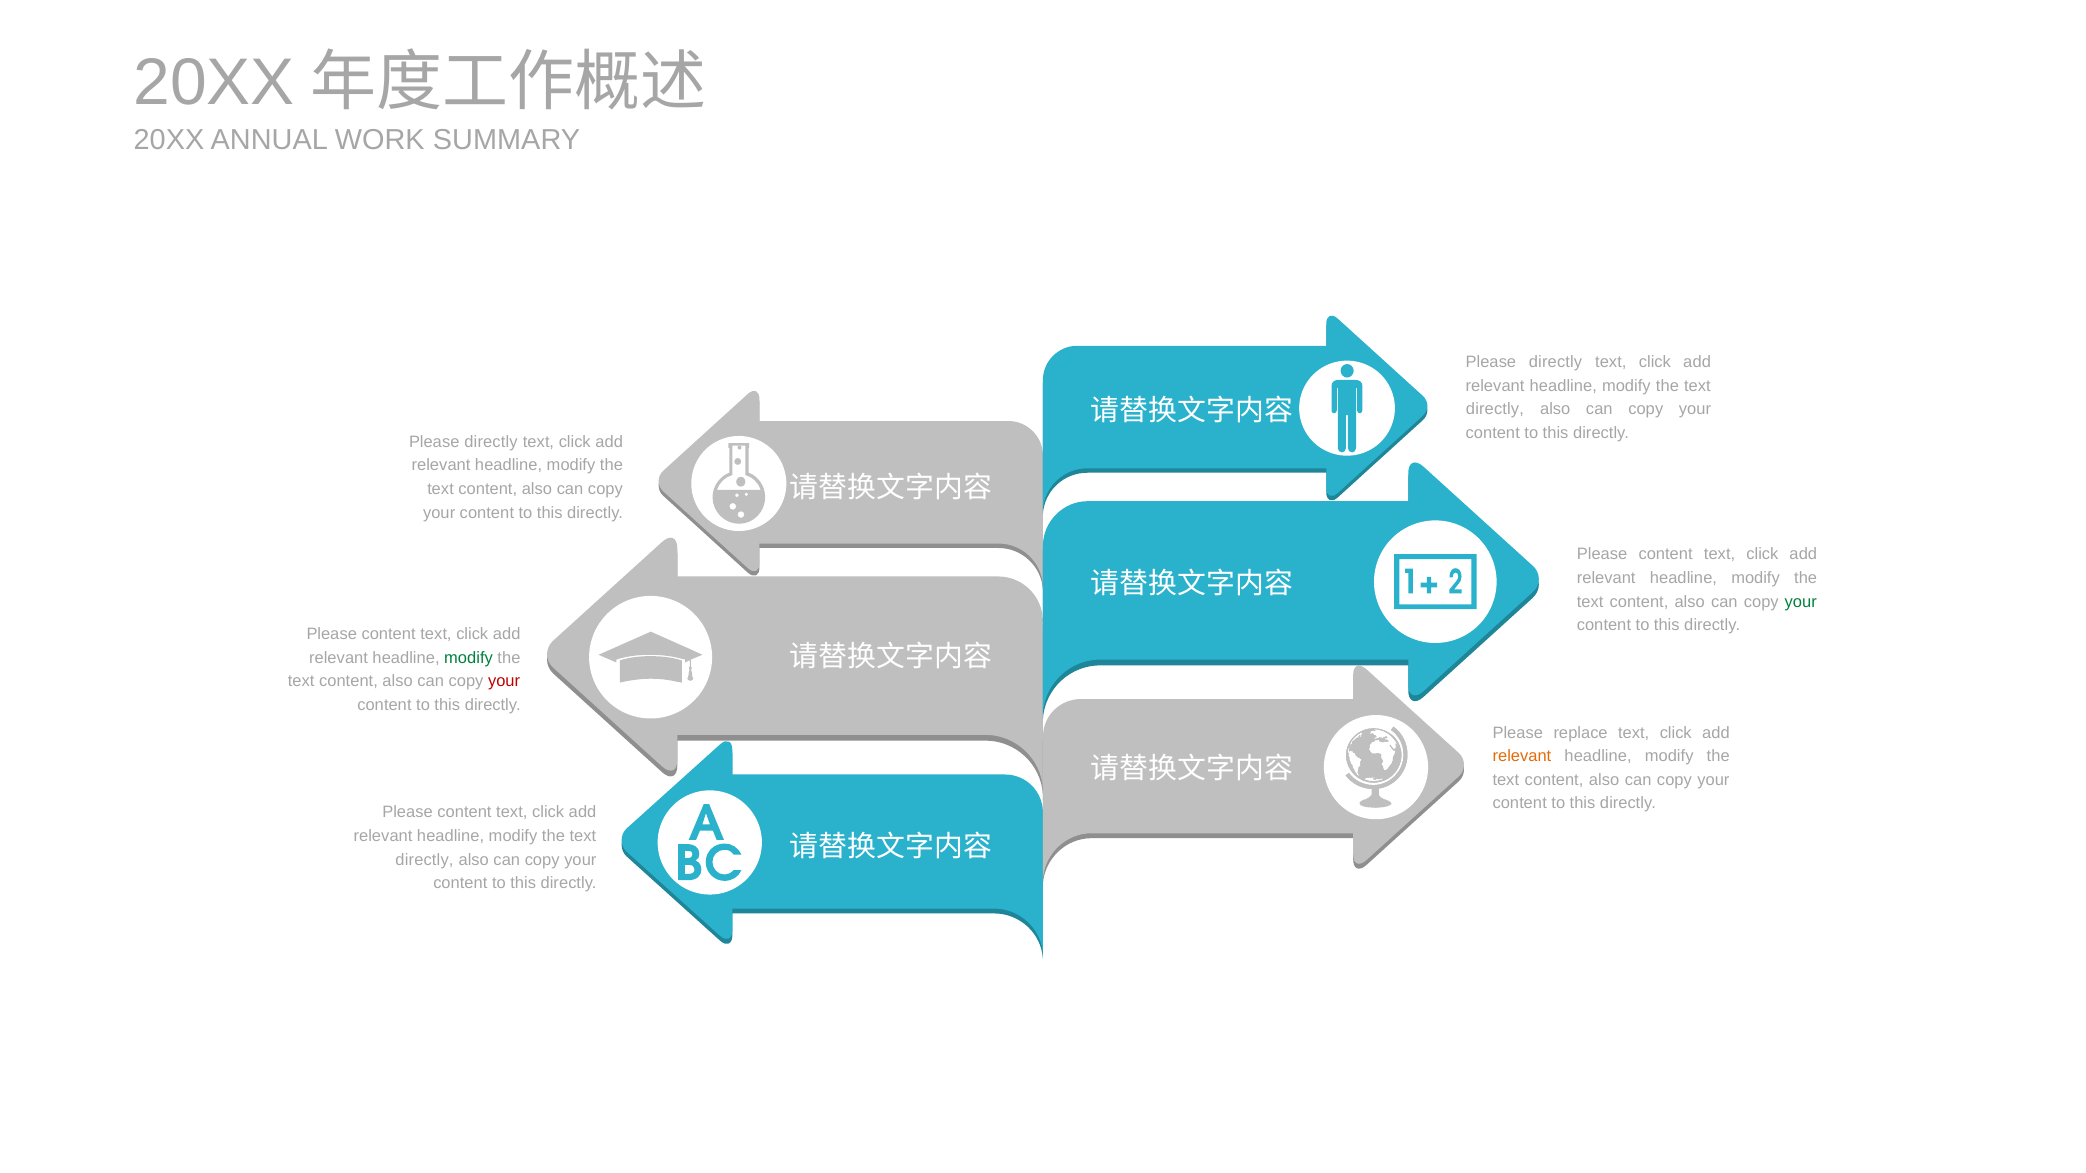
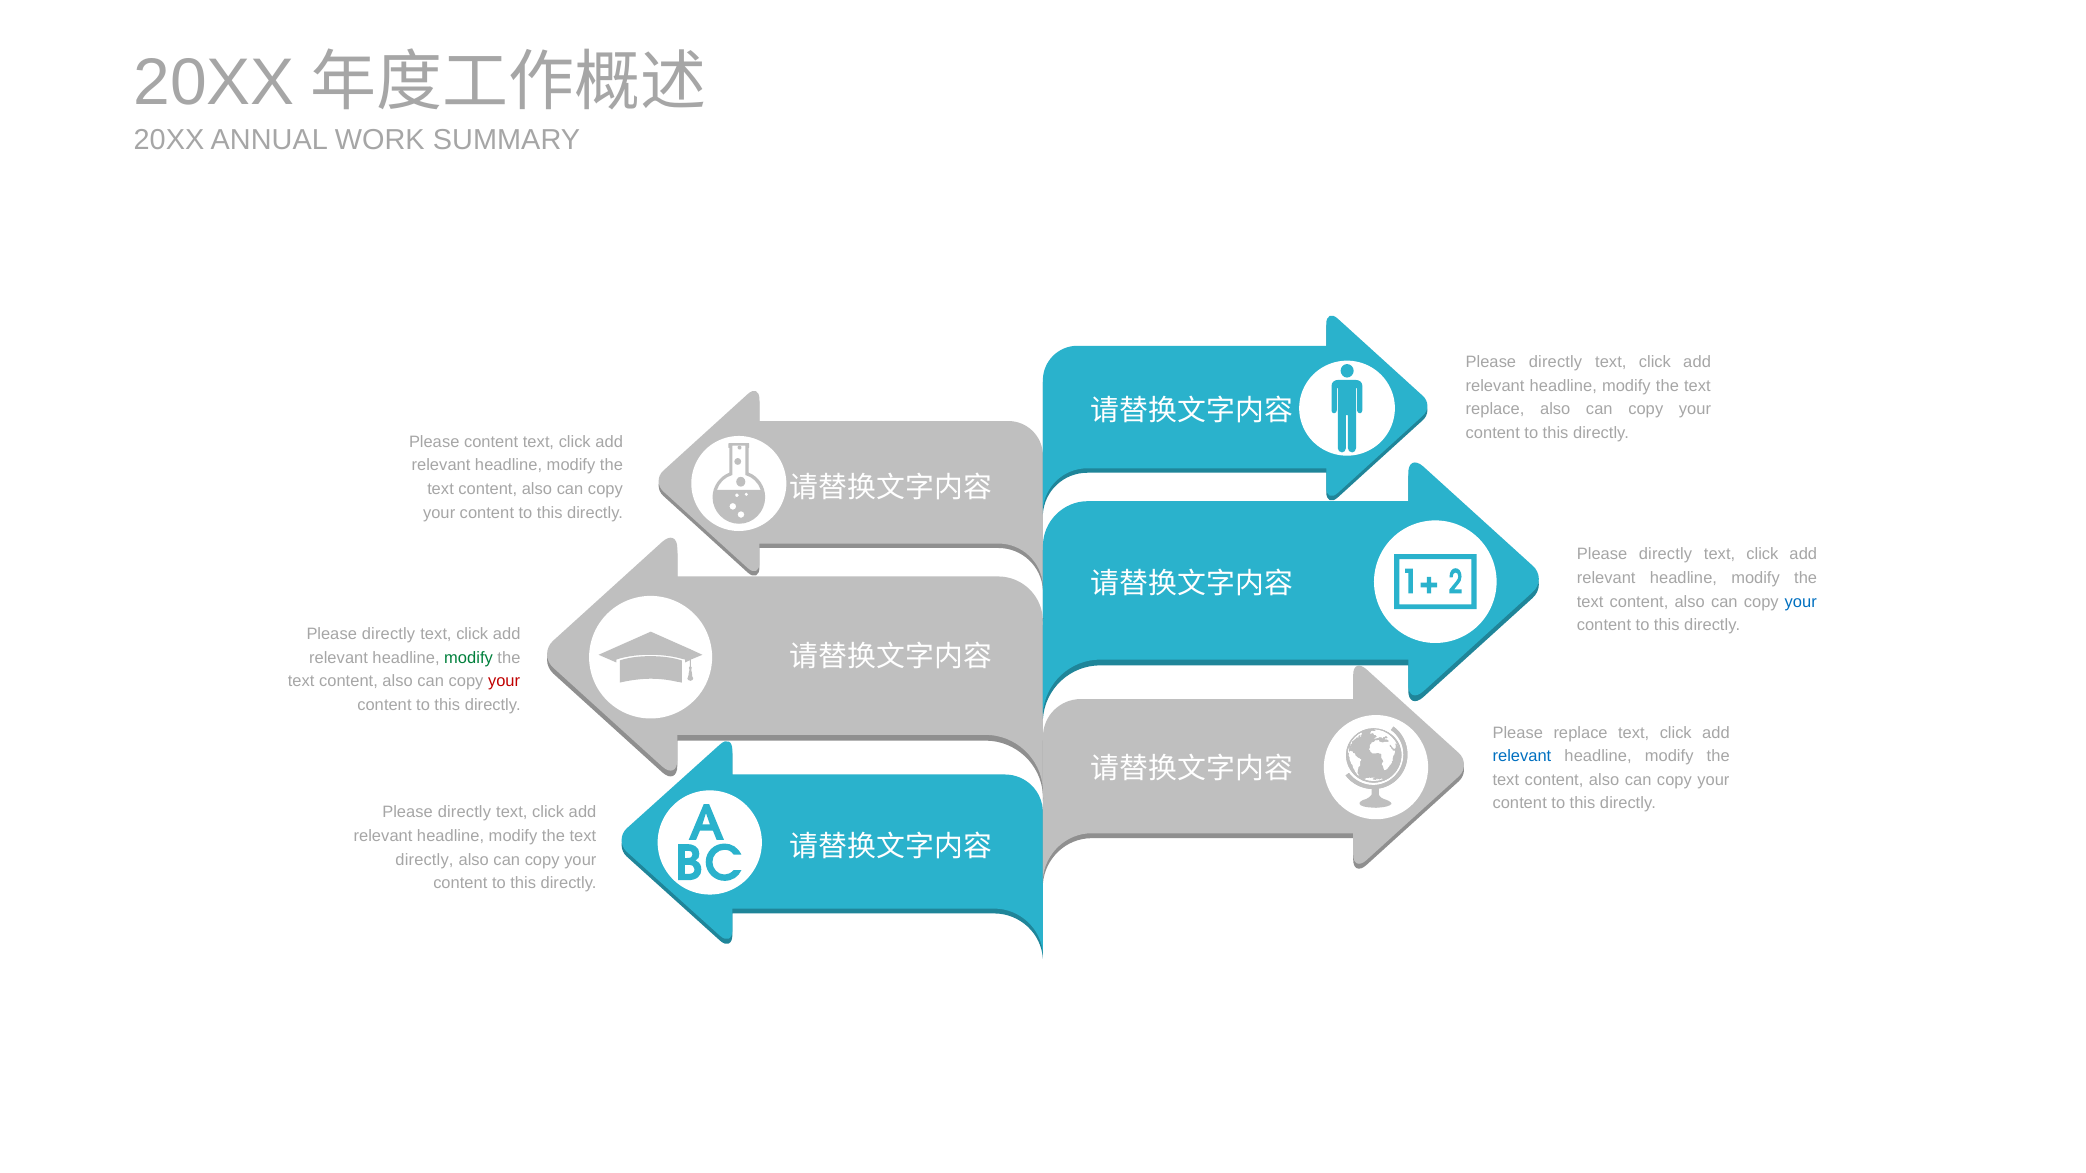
directly at (1495, 409): directly -> replace
directly at (491, 442): directly -> content
content at (1666, 554): content -> directly
your at (1801, 602) colour: green -> blue
content at (389, 634): content -> directly
relevant at (1522, 756) colour: orange -> blue
content at (464, 813): content -> directly
